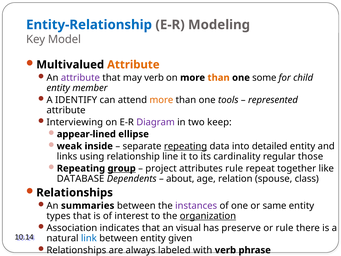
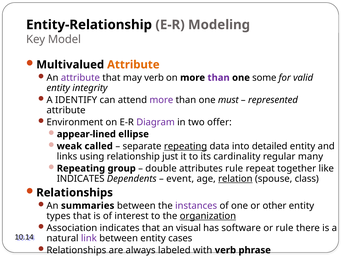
Entity-Relationship colour: blue -> black
than at (219, 78) colour: orange -> purple
child: child -> valid
member: member -> integrity
more at (161, 100) colour: orange -> purple
tools: tools -> must
Interviewing: Interviewing -> Environment
keep: keep -> offer
inside: inside -> called
line: line -> just
those: those -> many
group underline: present -> none
project: project -> double
DATABASE at (81, 178): DATABASE -> INDICATES
about: about -> event
relation underline: none -> present
same: same -> other
preserve: preserve -> software
link colour: blue -> purple
given: given -> cases
